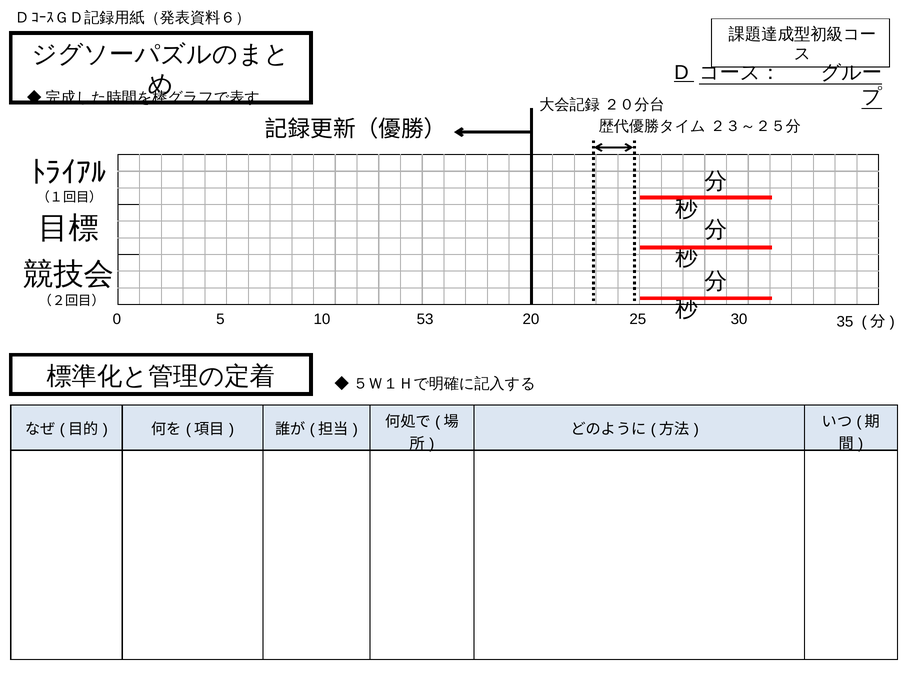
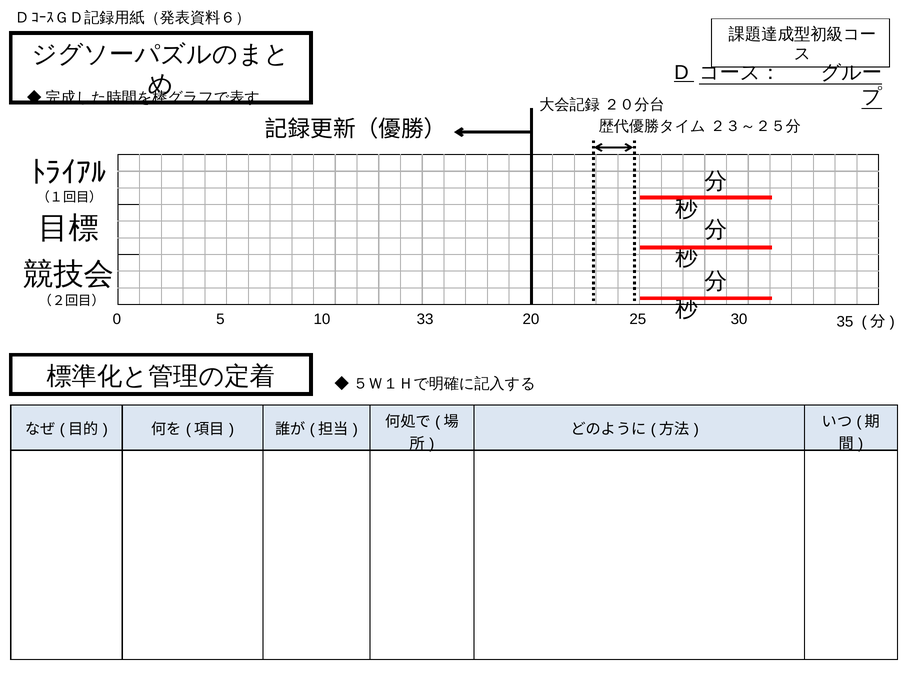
53: 53 -> 33
